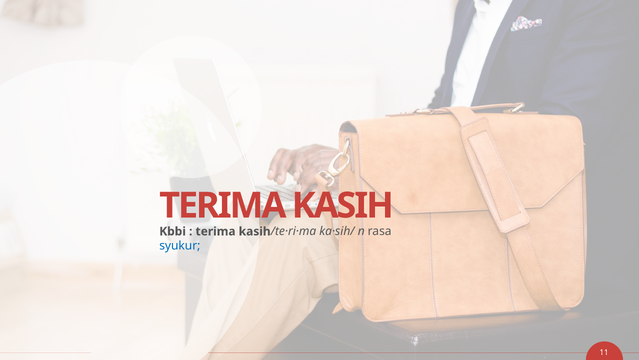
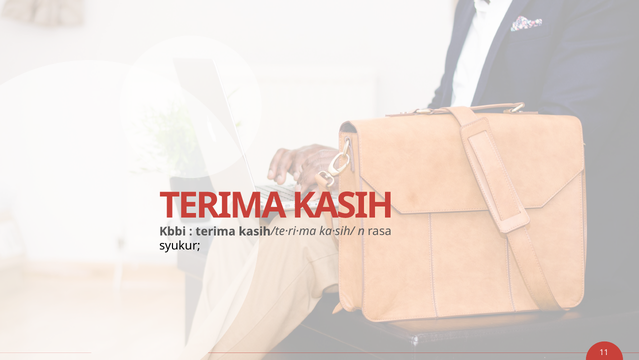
syukur colour: blue -> black
